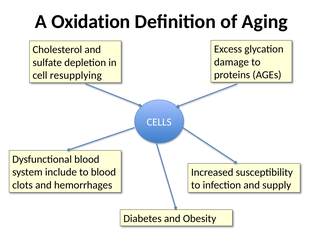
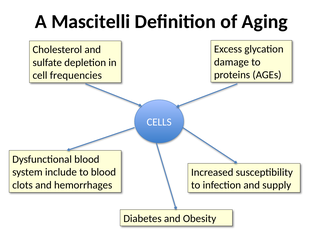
Oxidation: Oxidation -> Mascitelli
resupplying: resupplying -> frequencies
